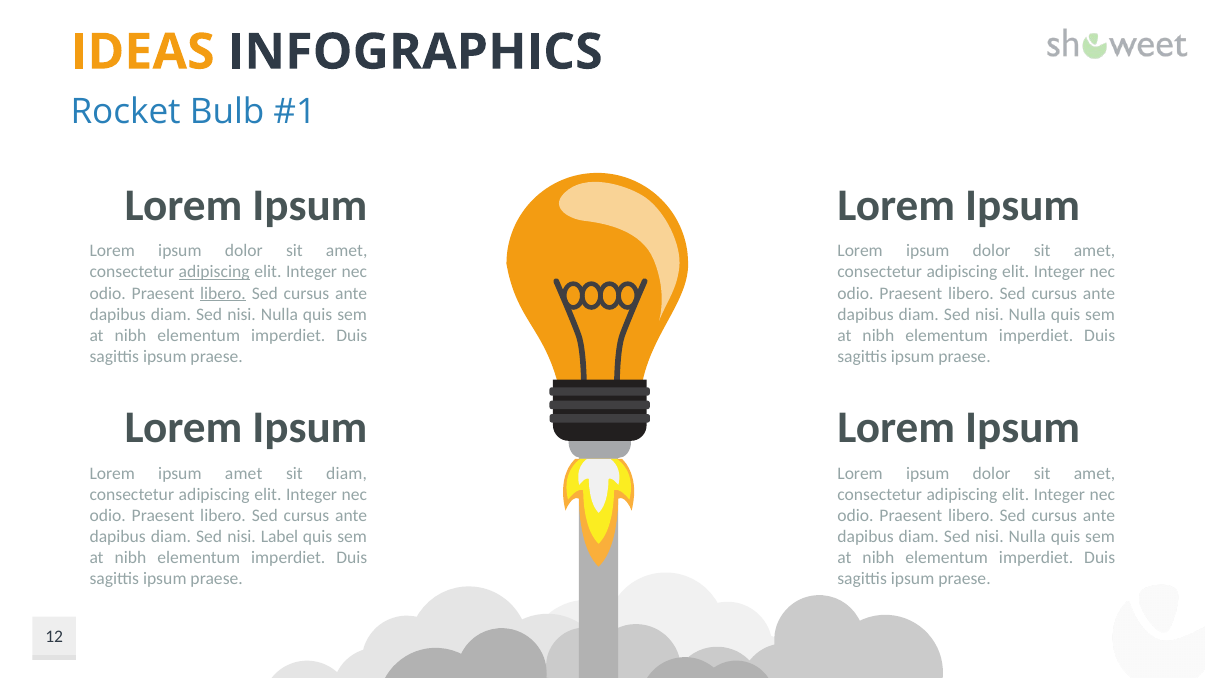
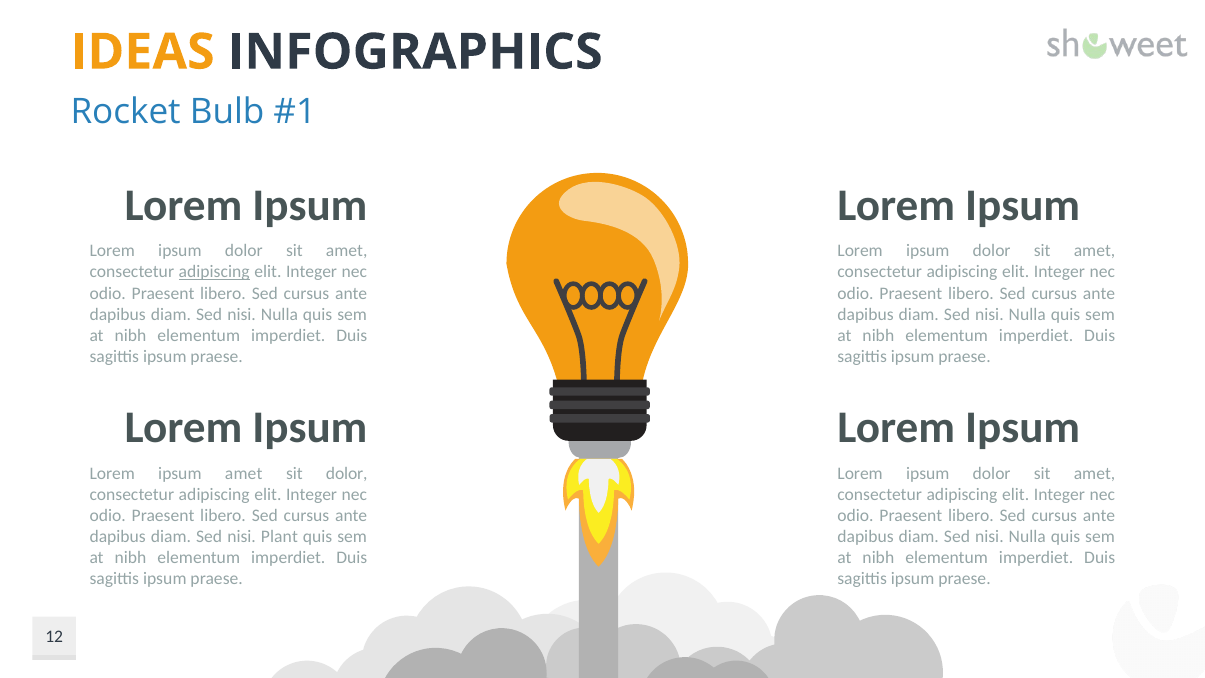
libero at (223, 293) underline: present -> none
sit diam: diam -> dolor
Label: Label -> Plant
